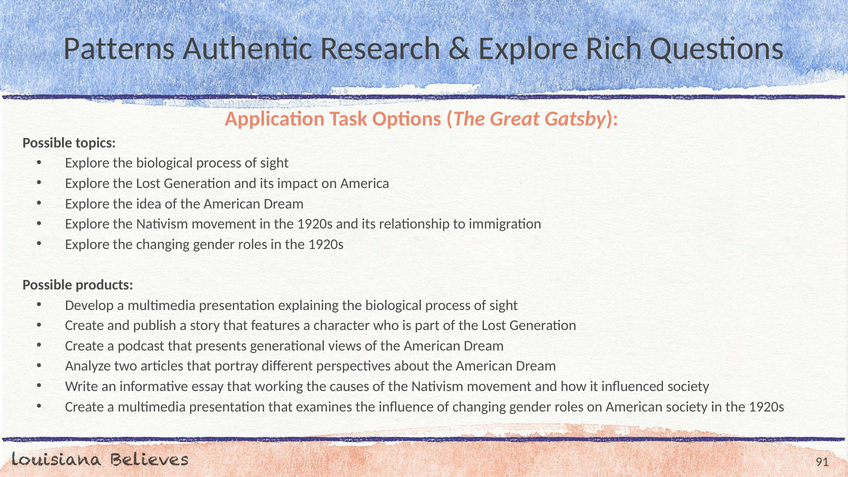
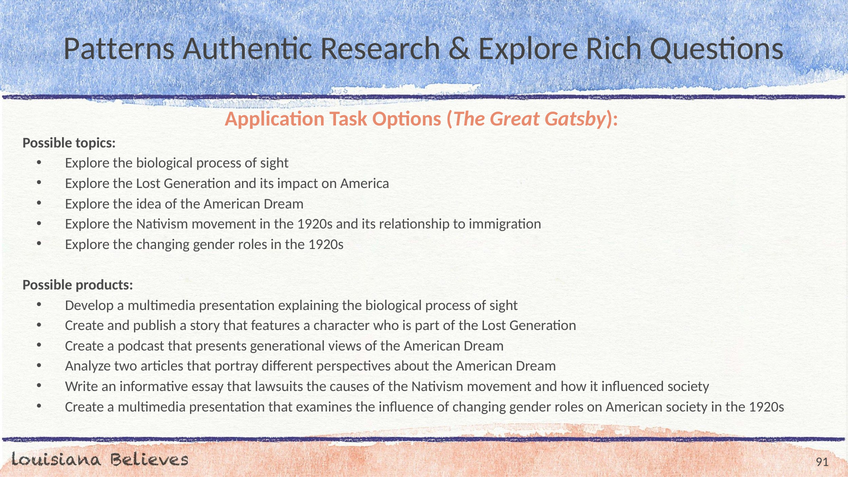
working: working -> lawsuits
